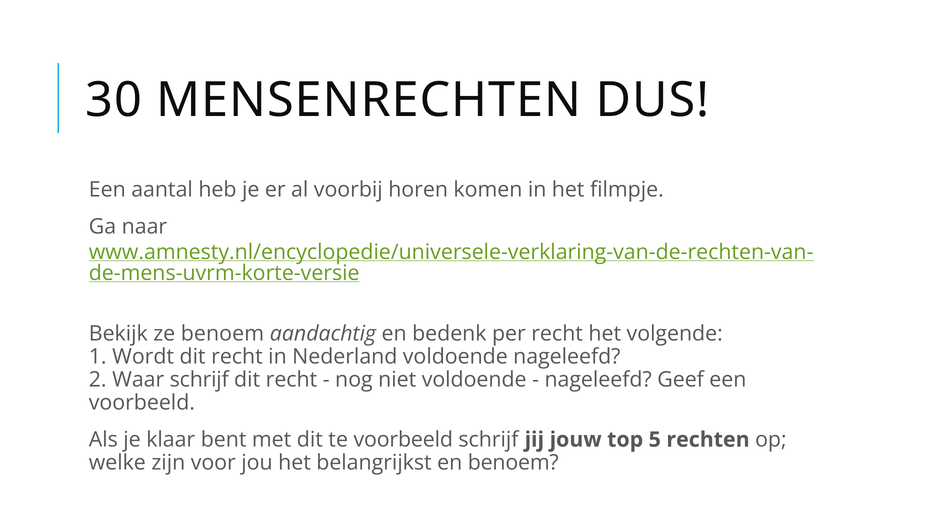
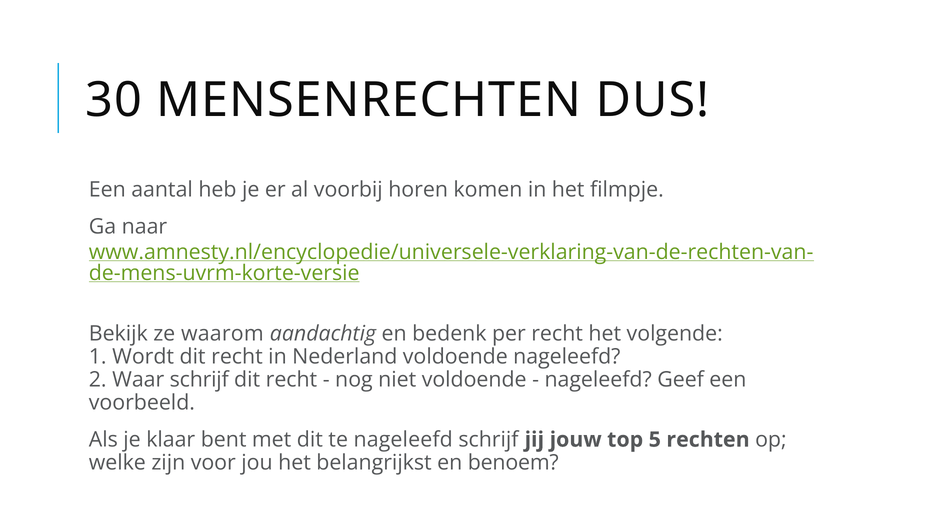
ze benoem: benoem -> waarom
te voorbeeld: voorbeeld -> nageleefd
